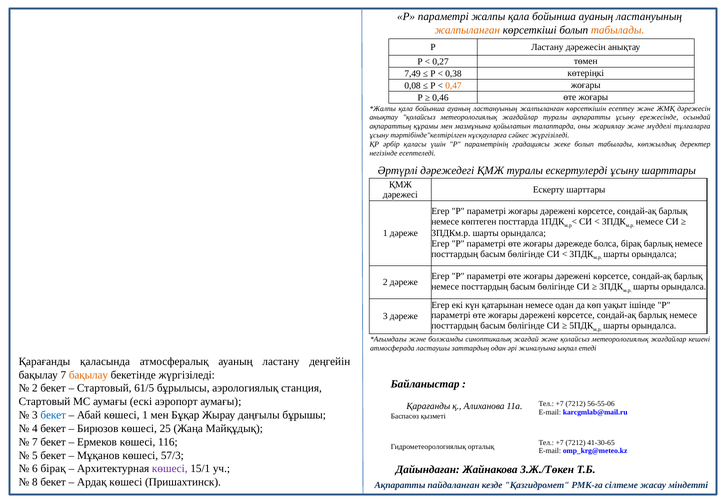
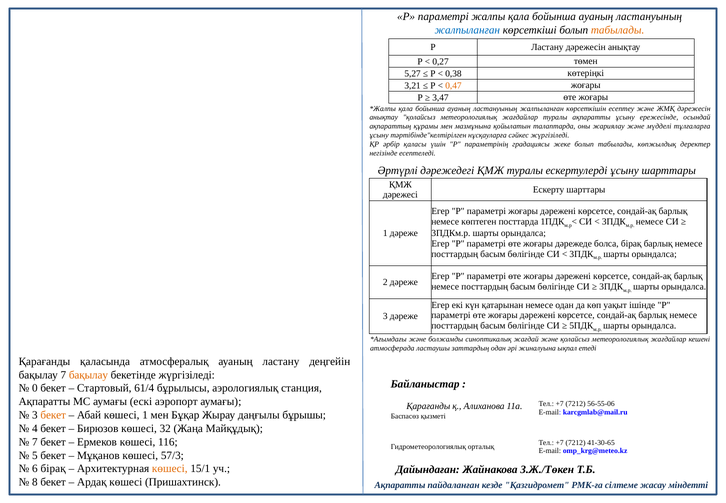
жалпыланған at (467, 30) colour: orange -> blue
7,49: 7,49 -> 5,27
0,08: 0,08 -> 3,21
0,46: 0,46 -> 3,47
2 at (35, 388): 2 -> 0
61/5: 61/5 -> 61/4
Стартовый at (44, 401): Стартовый -> Ақпаратты
бекет at (53, 415) colour: blue -> orange
25: 25 -> 32
көшесі at (170, 468) colour: purple -> orange
